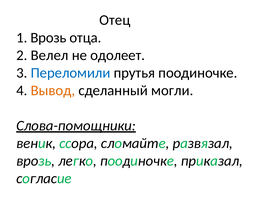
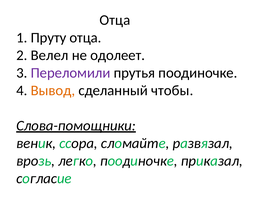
Отец at (115, 20): Отец -> Отца
1 Врозь: Врозь -> Пруту
Переломили colour: blue -> purple
могли: могли -> чтобы
